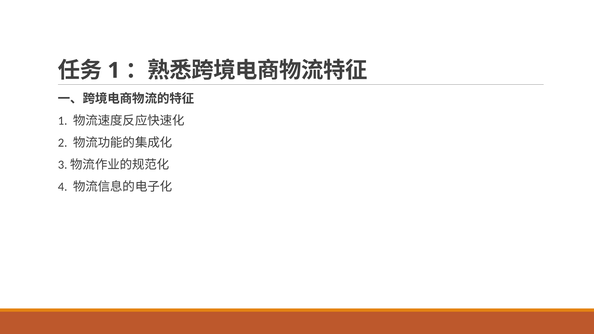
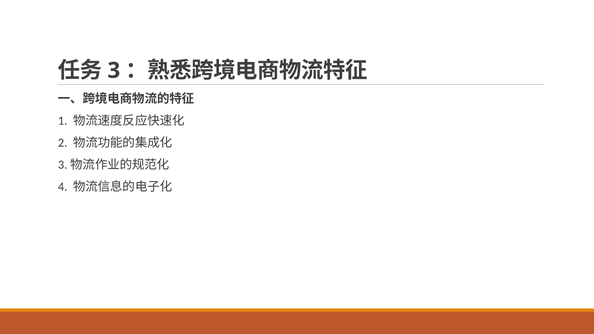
1 at (114, 71): 1 -> 3
